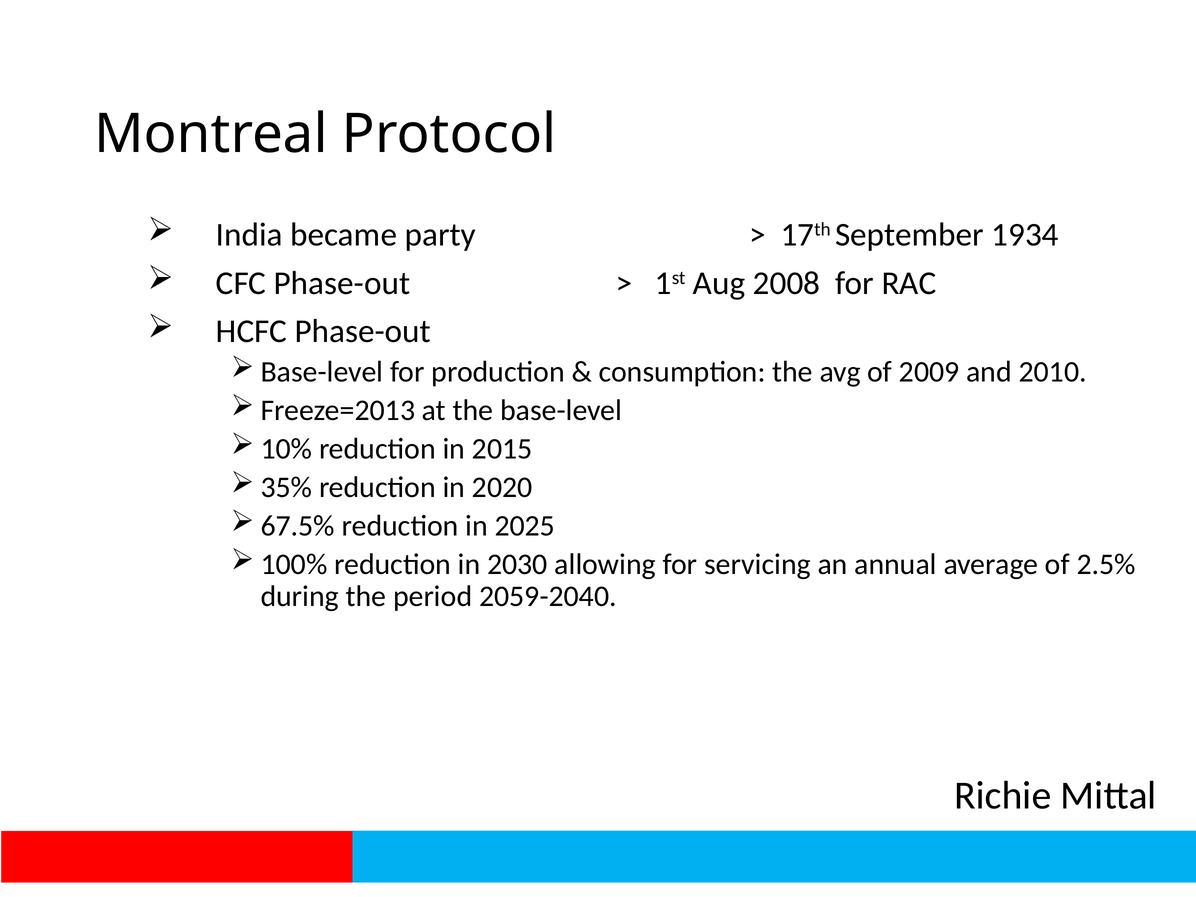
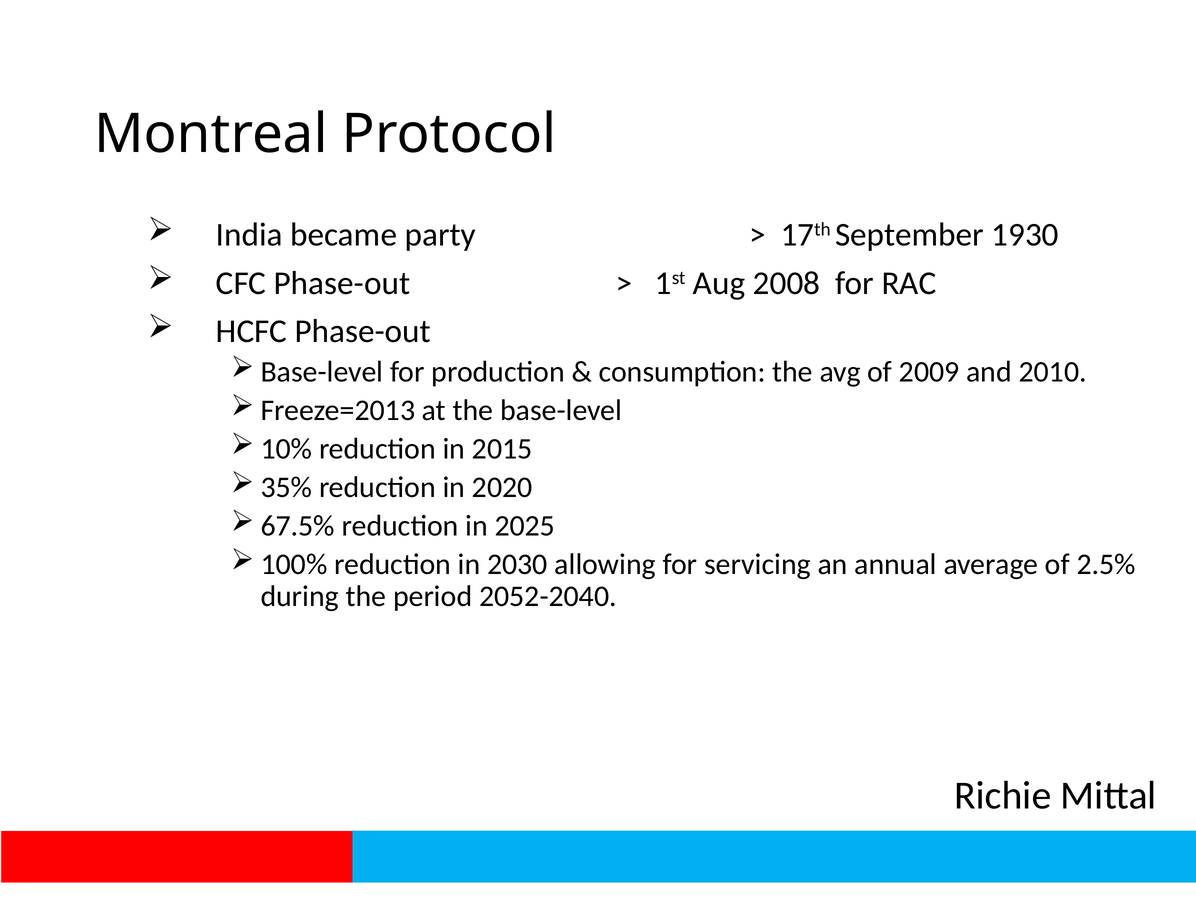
1934: 1934 -> 1930
2059-2040: 2059-2040 -> 2052-2040
